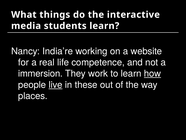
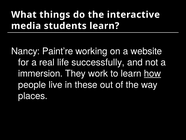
India’re: India’re -> Paint’re
competence: competence -> successfully
live underline: present -> none
